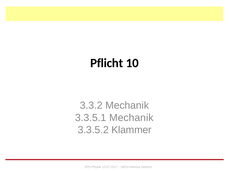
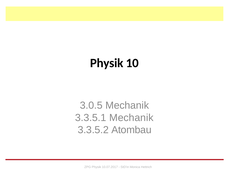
Pflicht at (107, 63): Pflicht -> Physik
3.3.2: 3.3.2 -> 3.0.5
Klammer: Klammer -> Atombau
